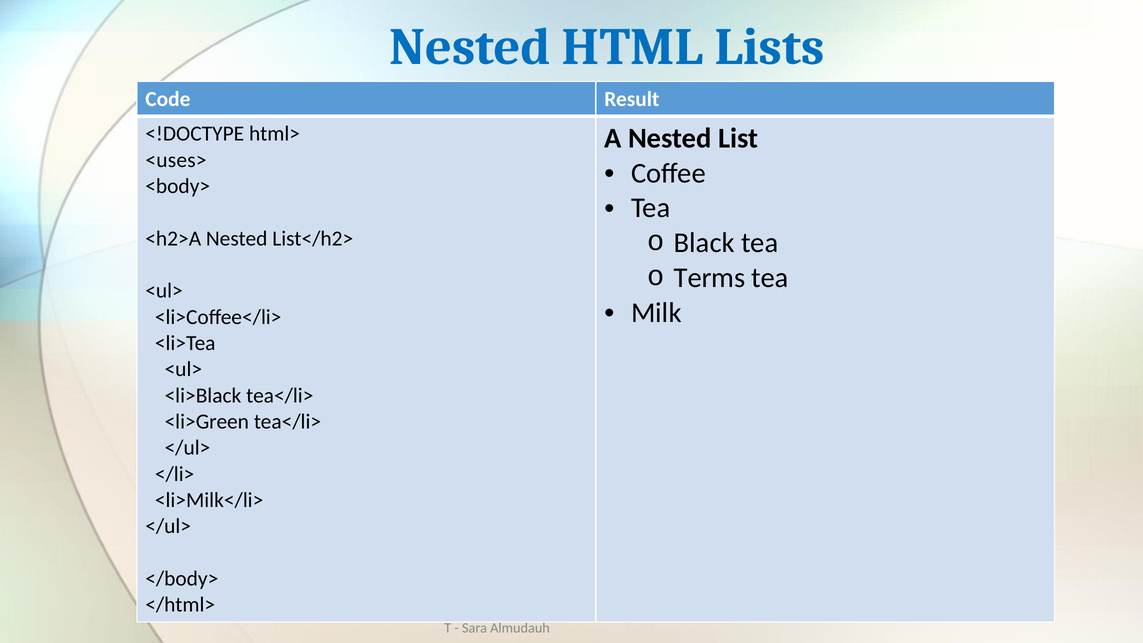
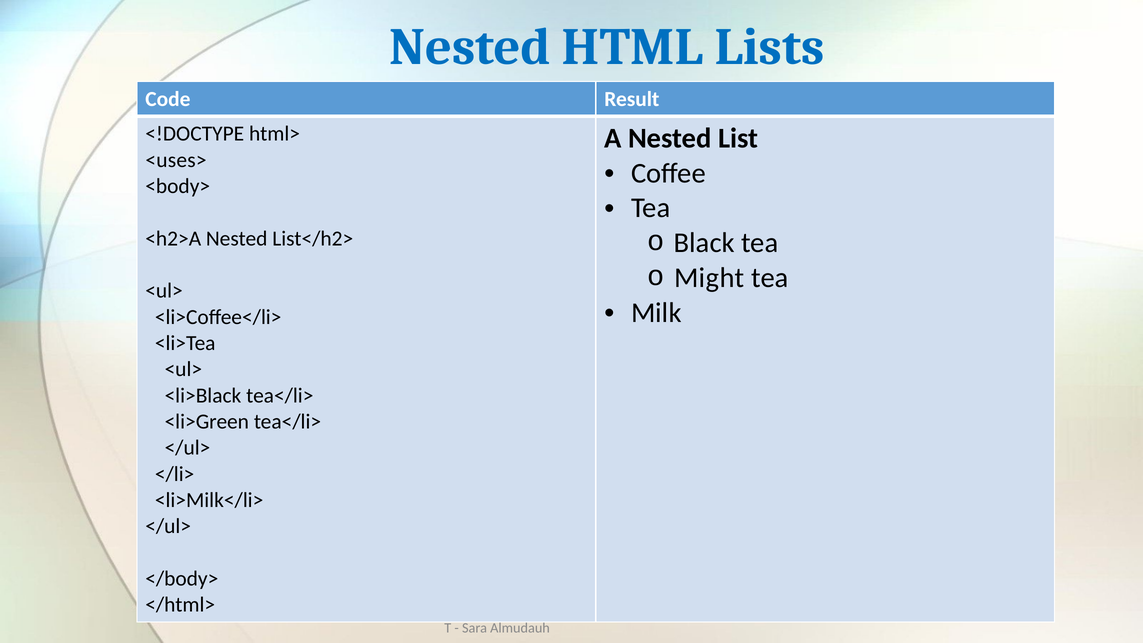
Terms: Terms -> Might
